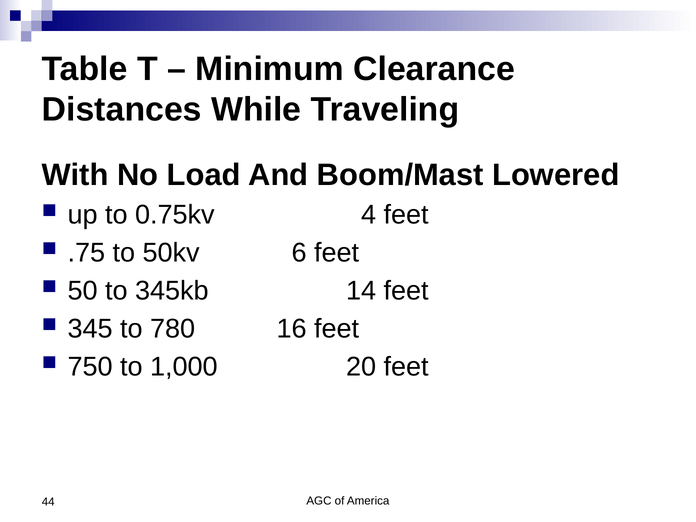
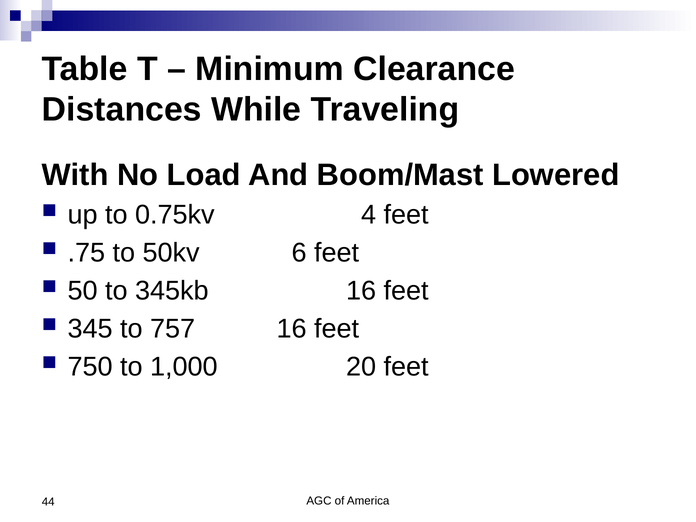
345kb 14: 14 -> 16
780: 780 -> 757
